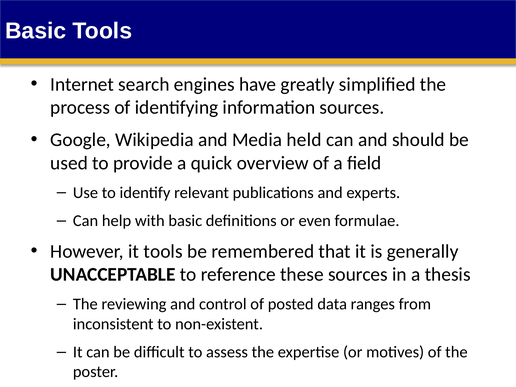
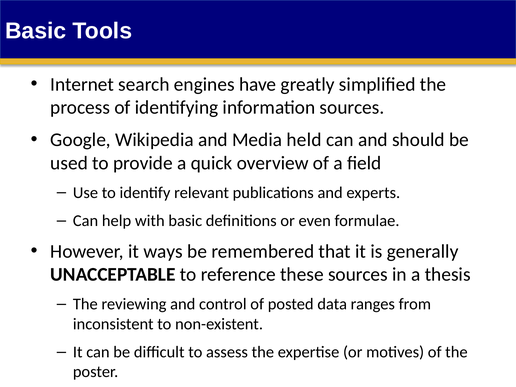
it tools: tools -> ways
